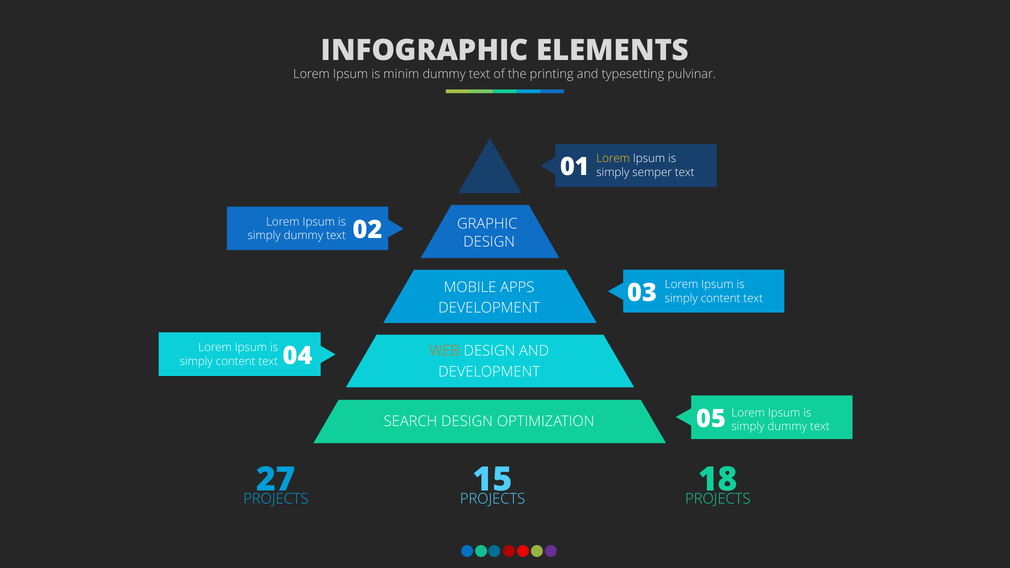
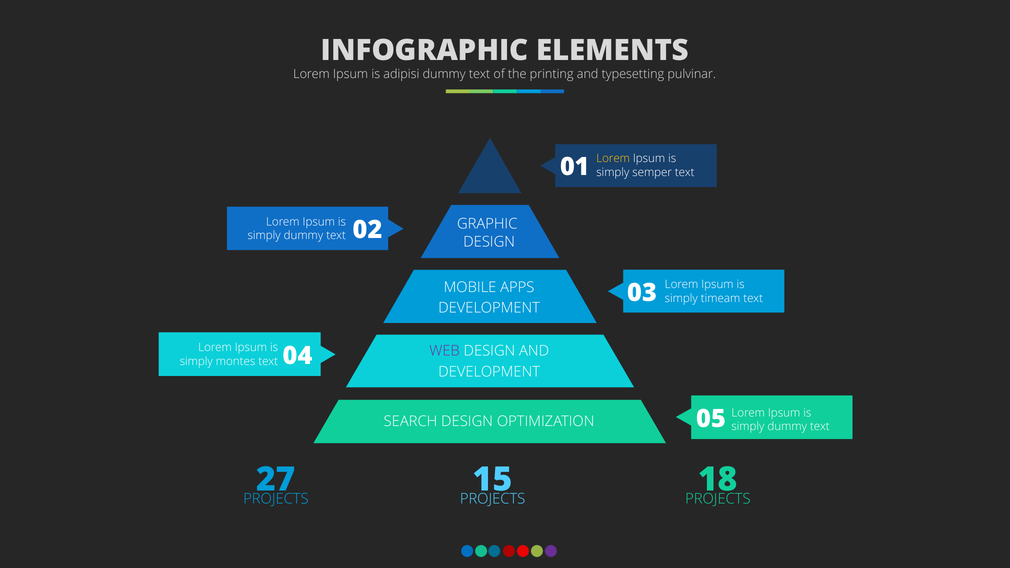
minim: minim -> adipisi
content at (721, 299): content -> timeam
WEB colour: orange -> purple
content at (236, 362): content -> montes
